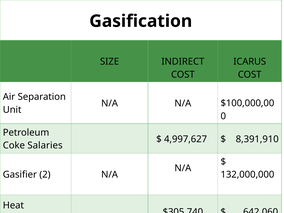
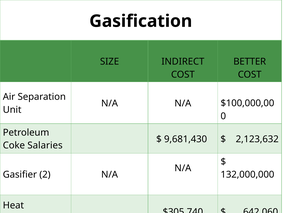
ICARUS: ICARUS -> BETTER
4,997,627: 4,997,627 -> 9,681,430
8,391,910: 8,391,910 -> 2,123,632
